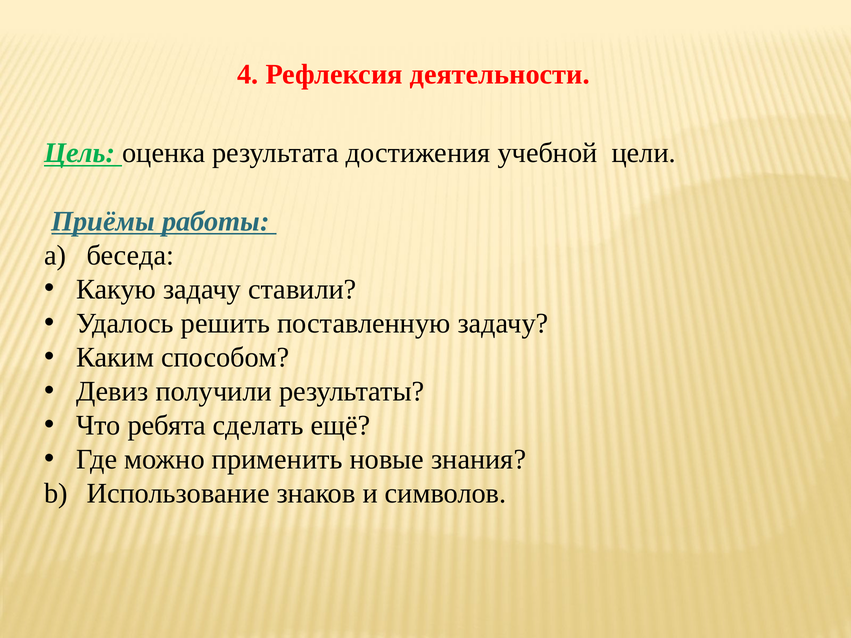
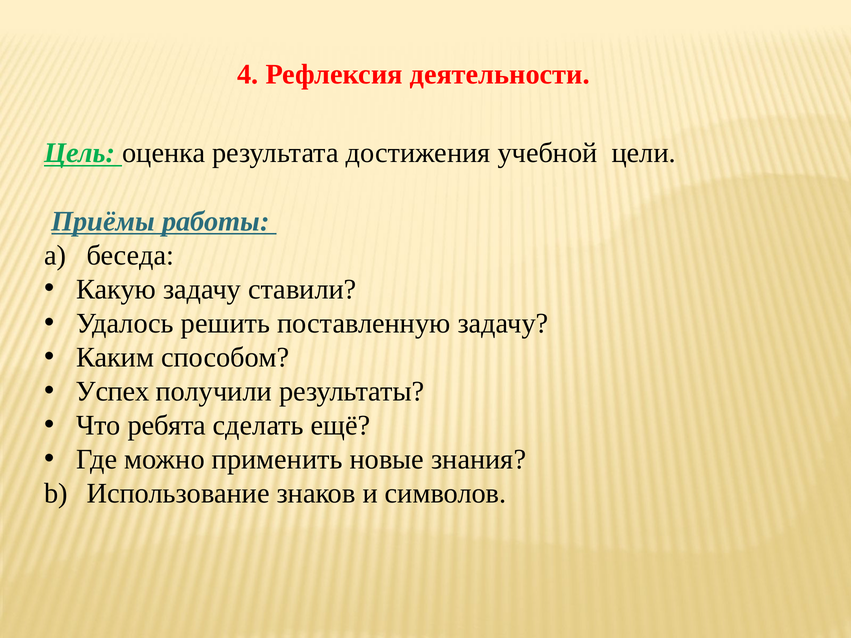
Девиз: Девиз -> Успех
